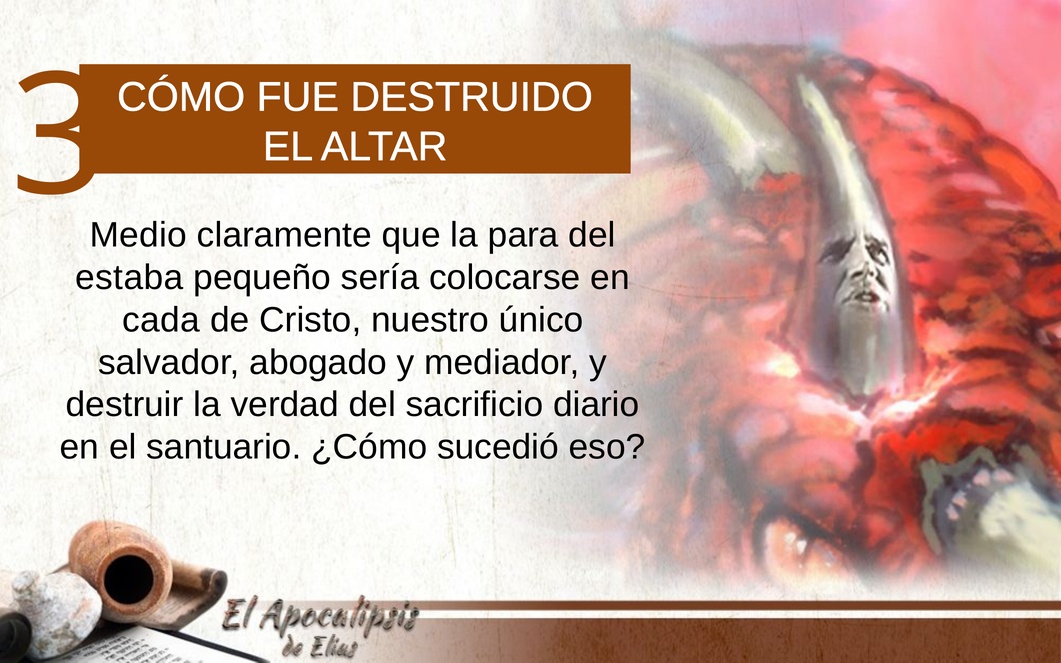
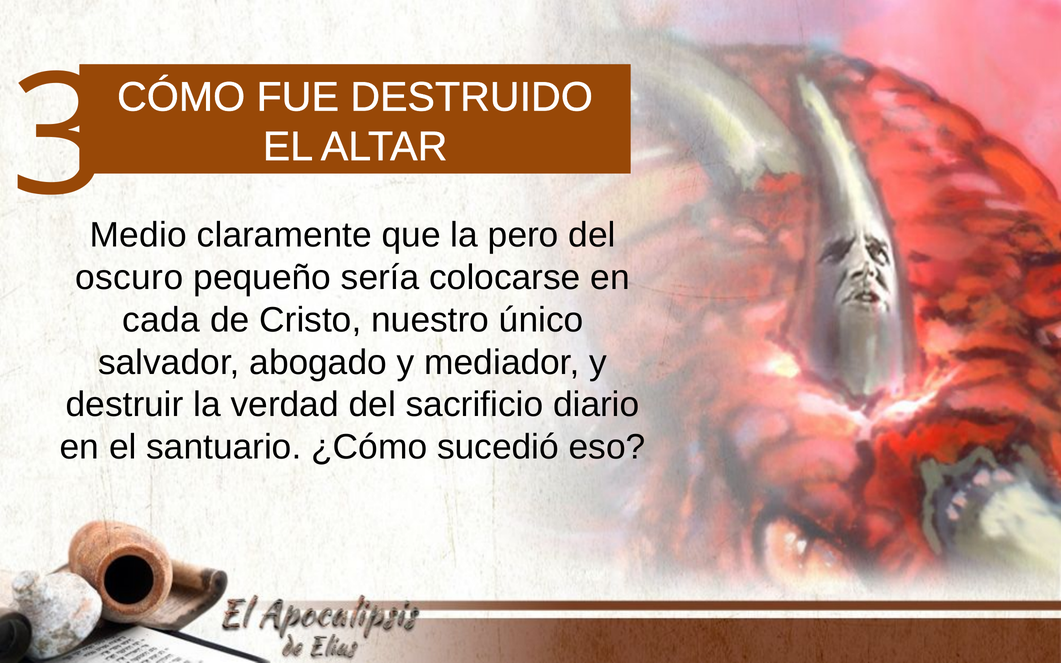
para: para -> pero
estaba: estaba -> oscuro
